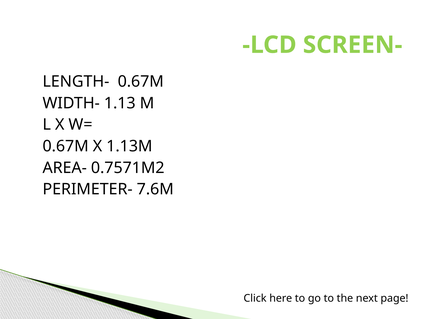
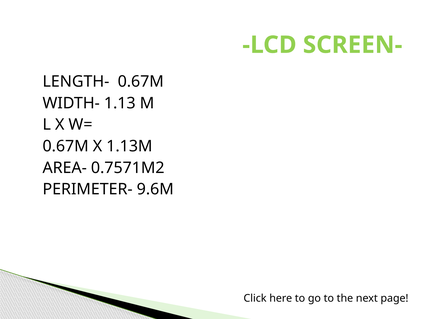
7.6M: 7.6M -> 9.6M
